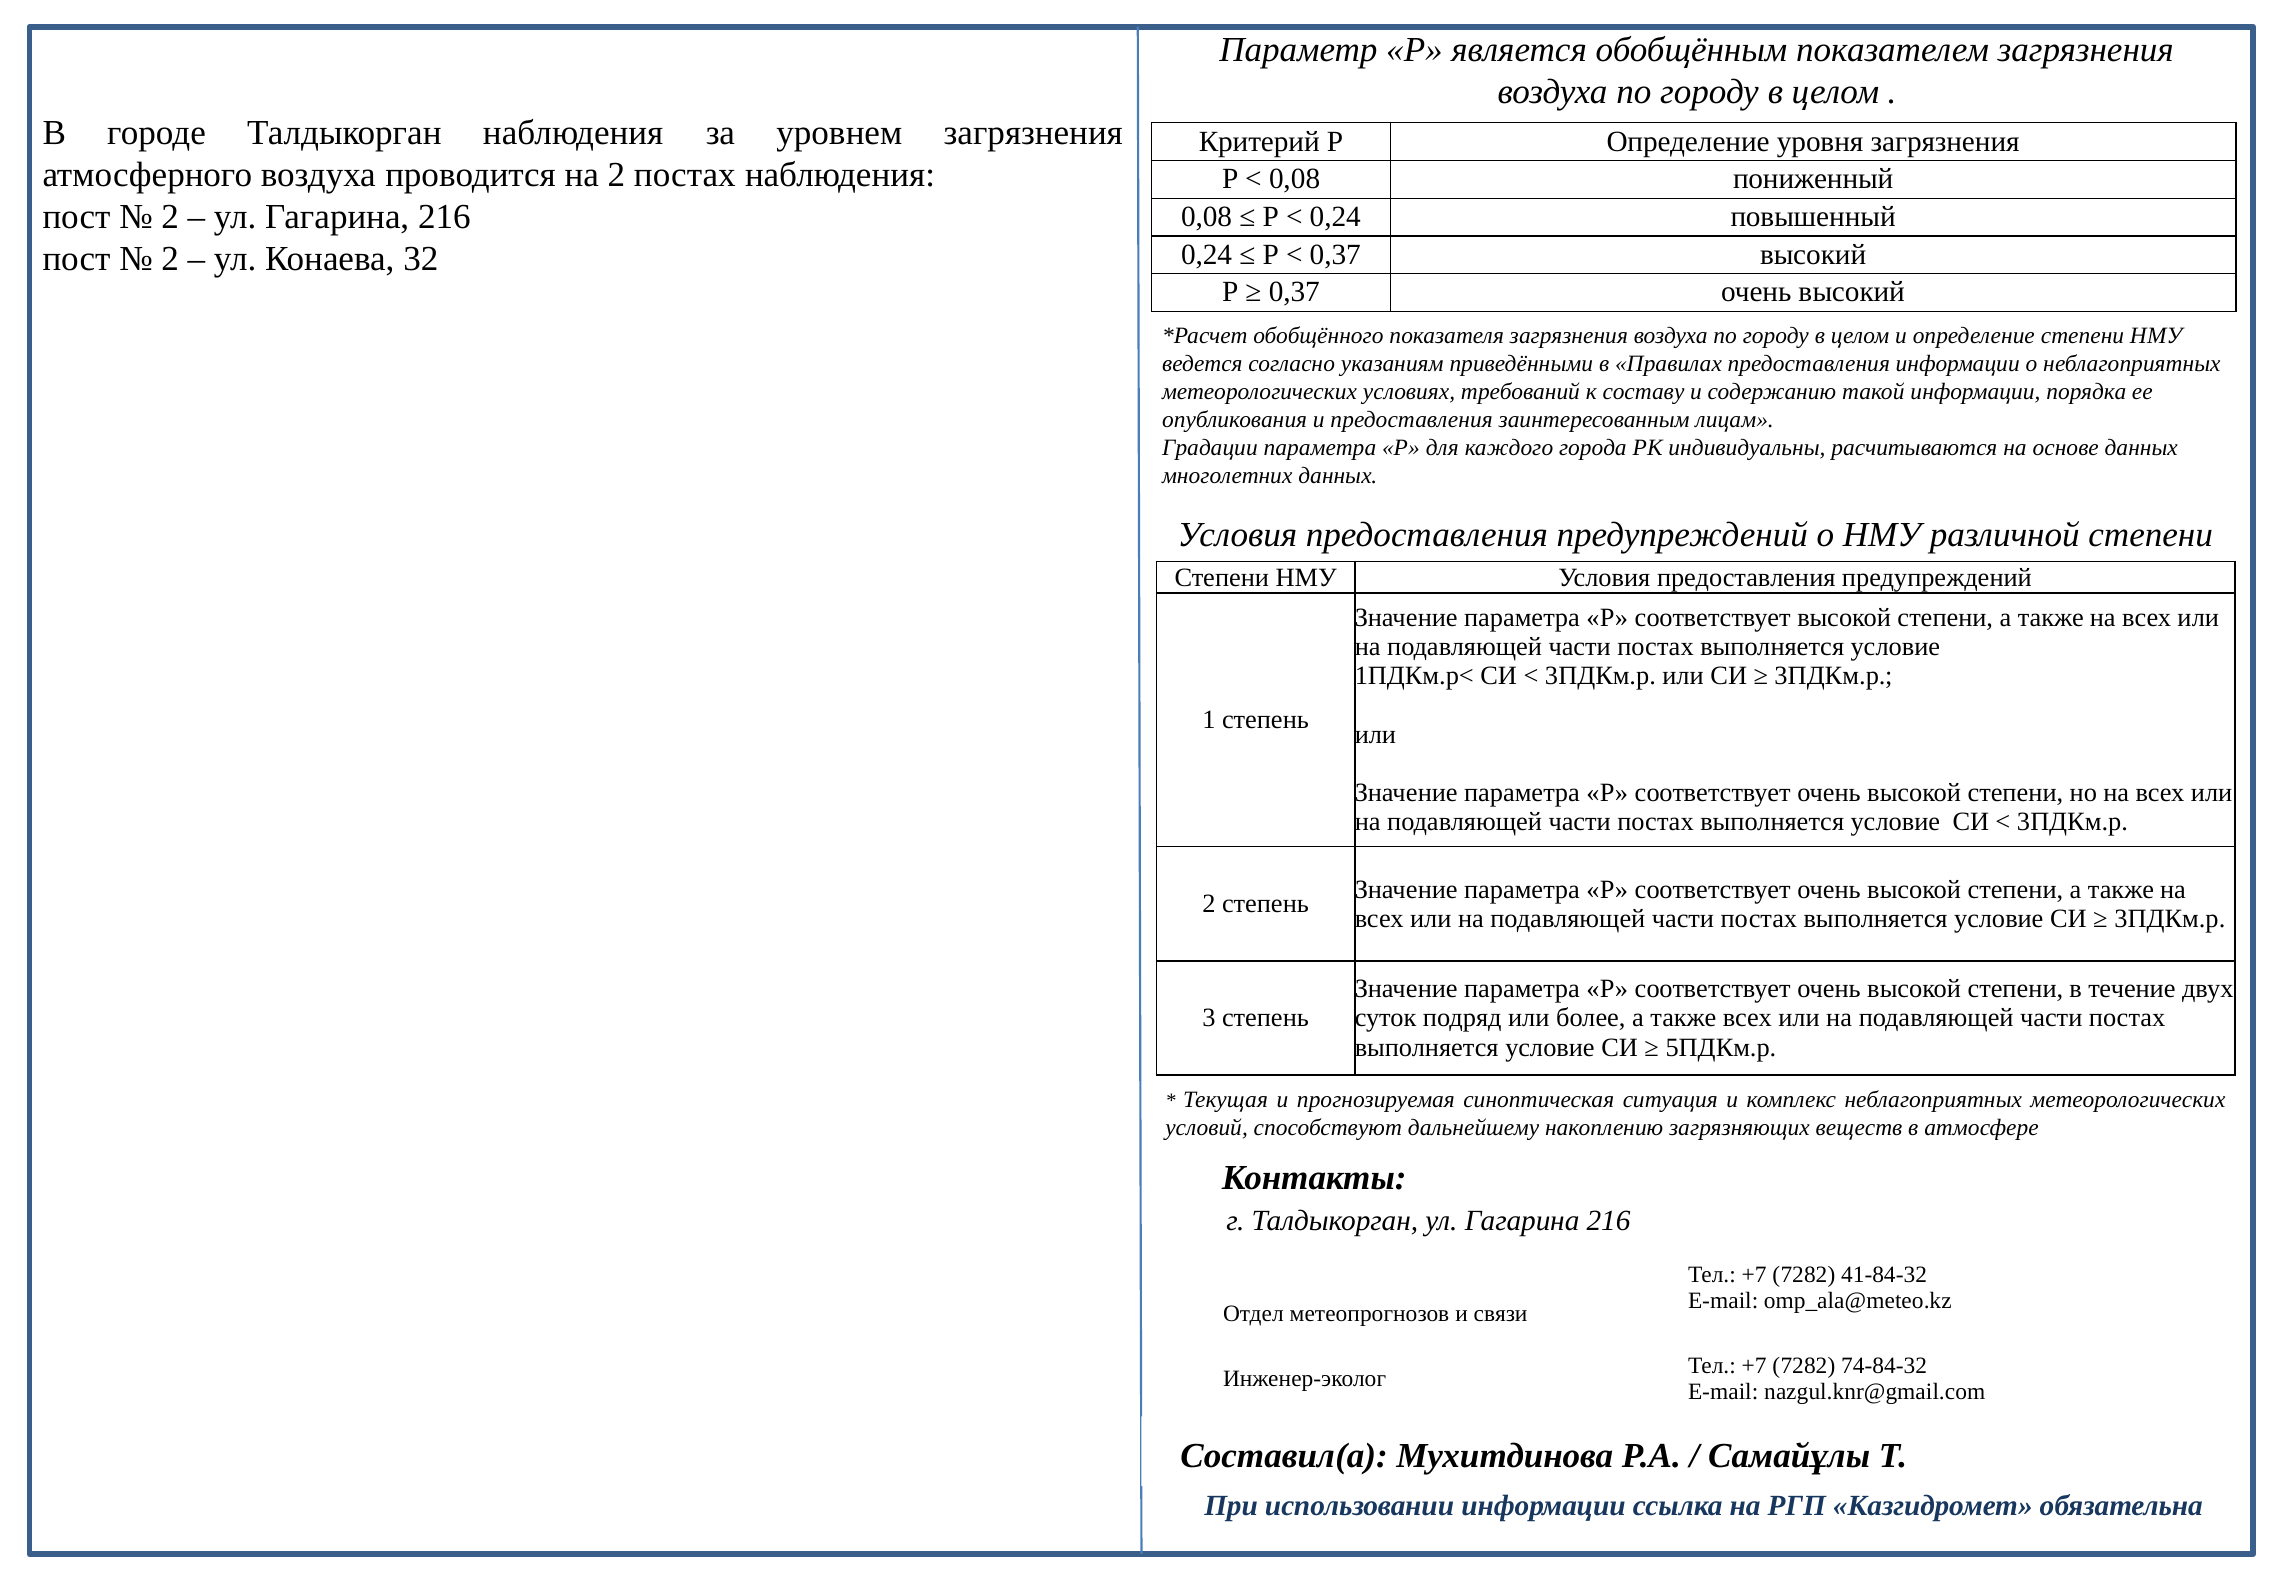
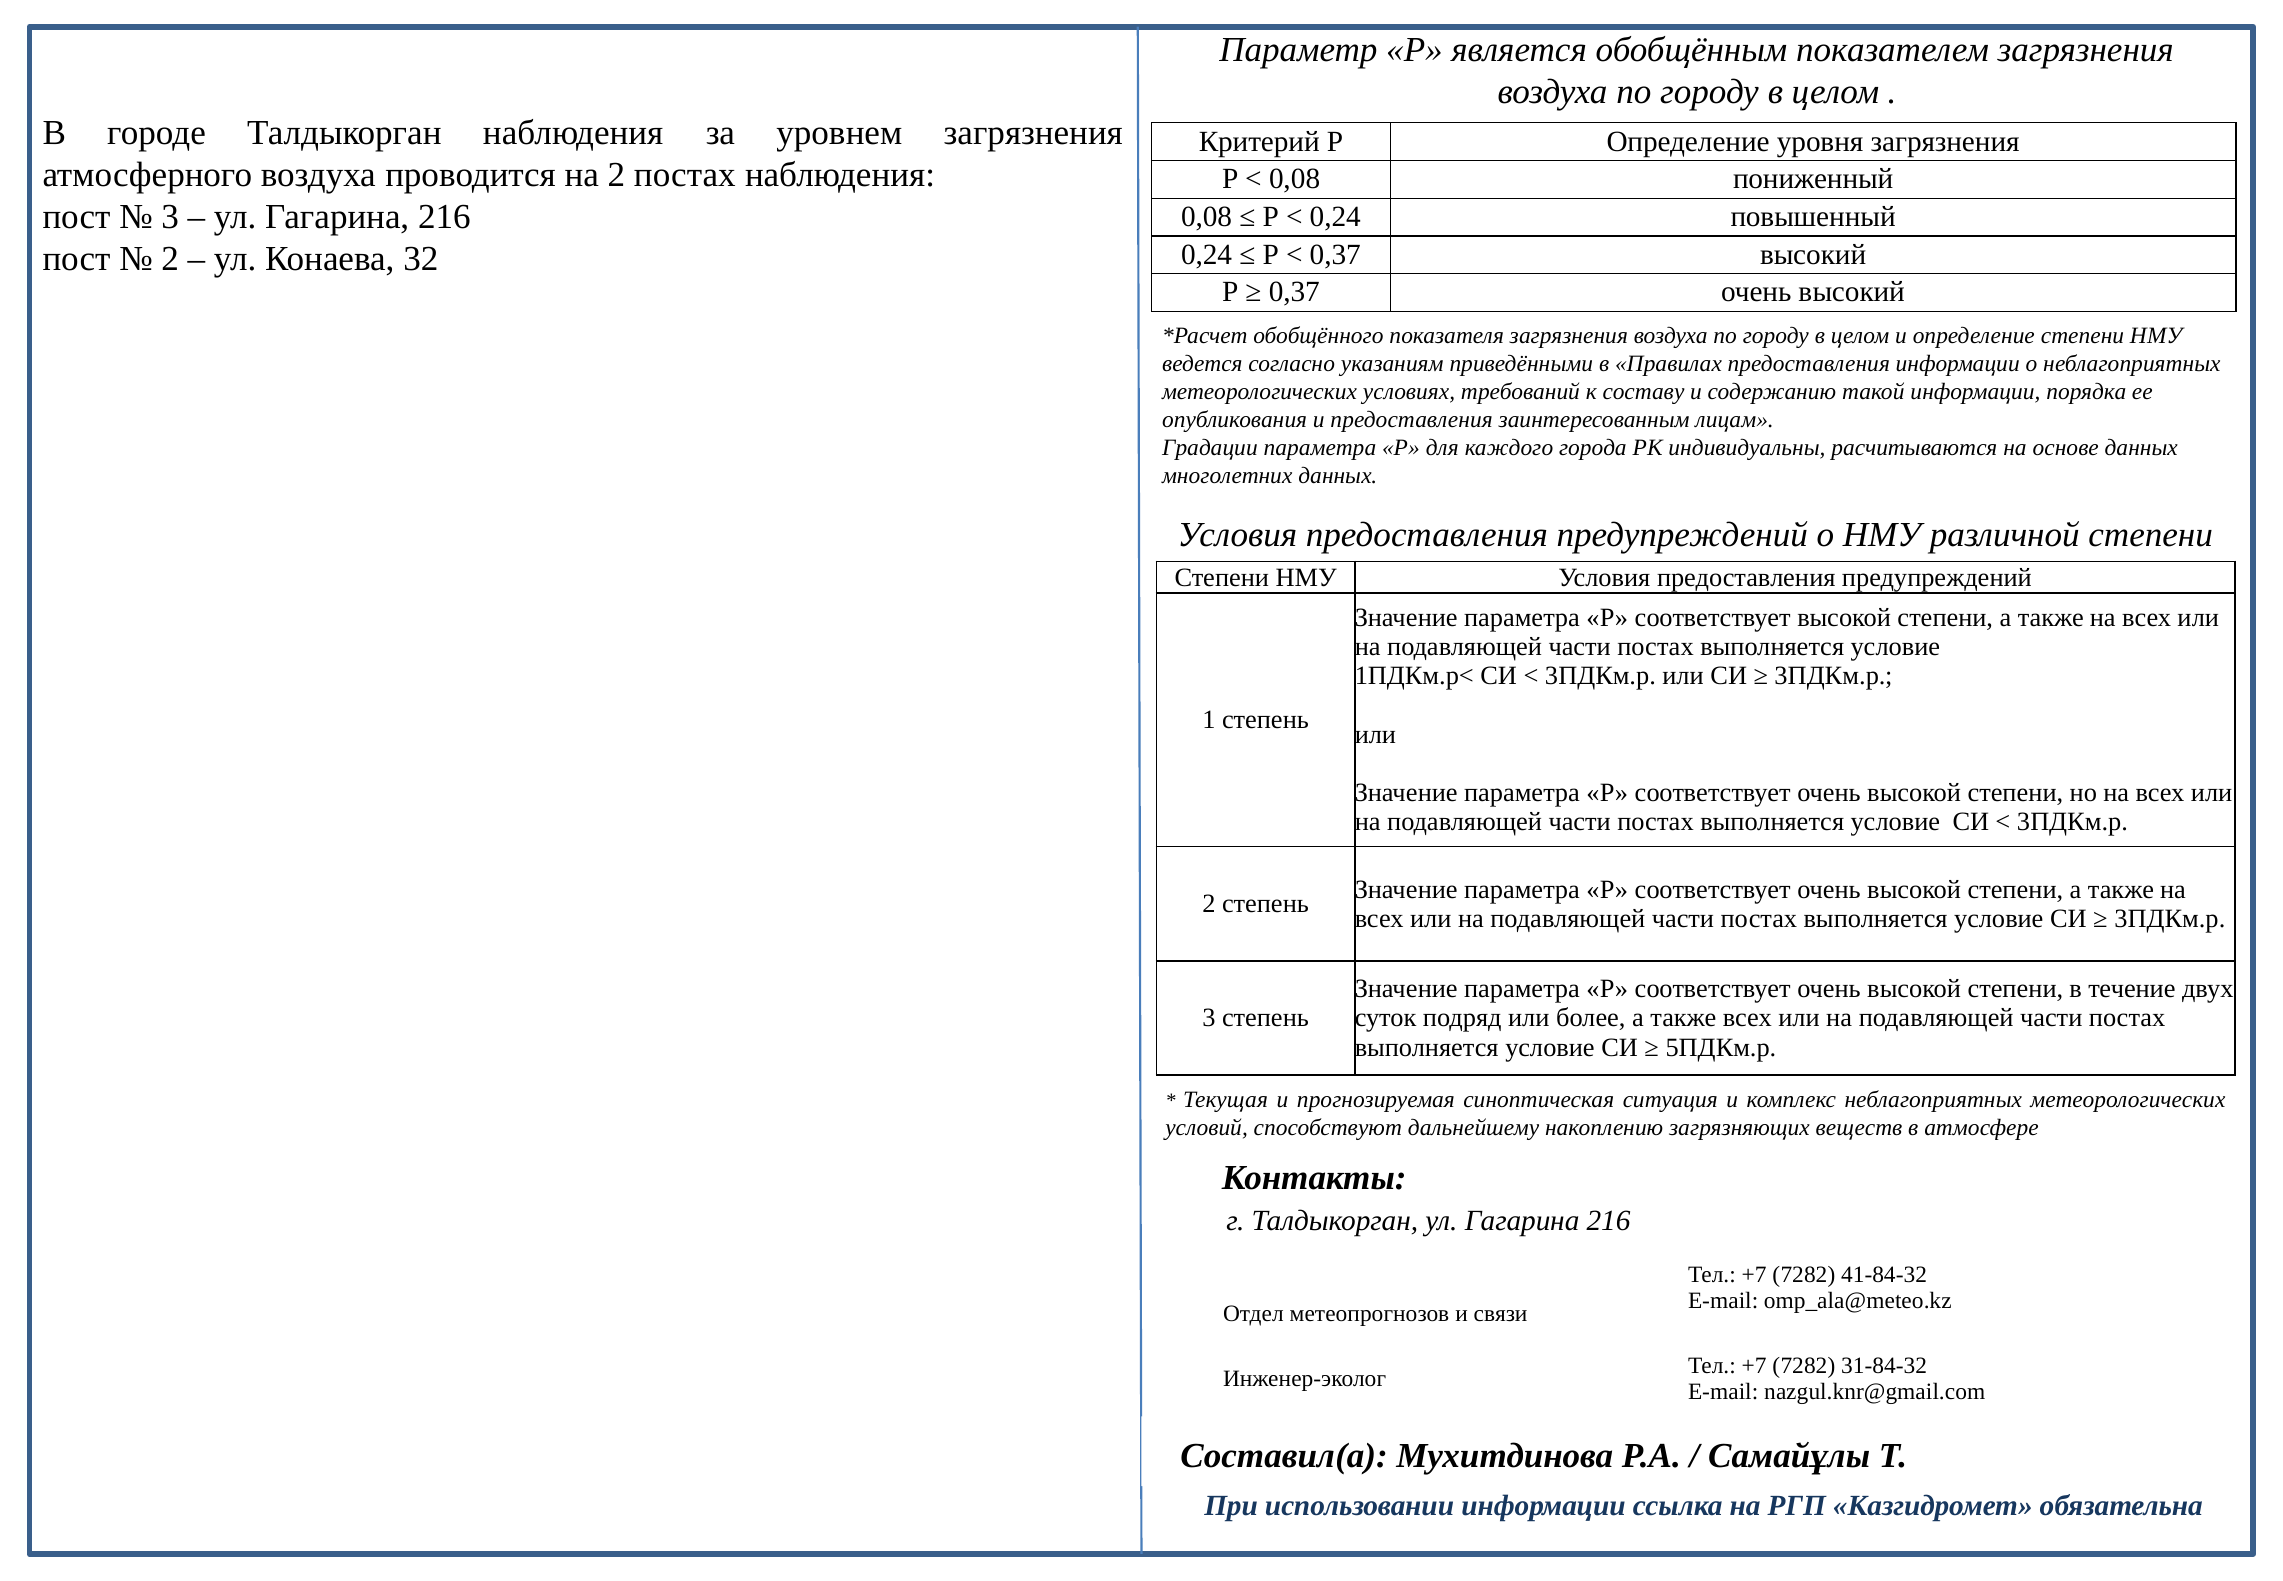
2 at (170, 217): 2 -> 3
74-84-32: 74-84-32 -> 31-84-32
